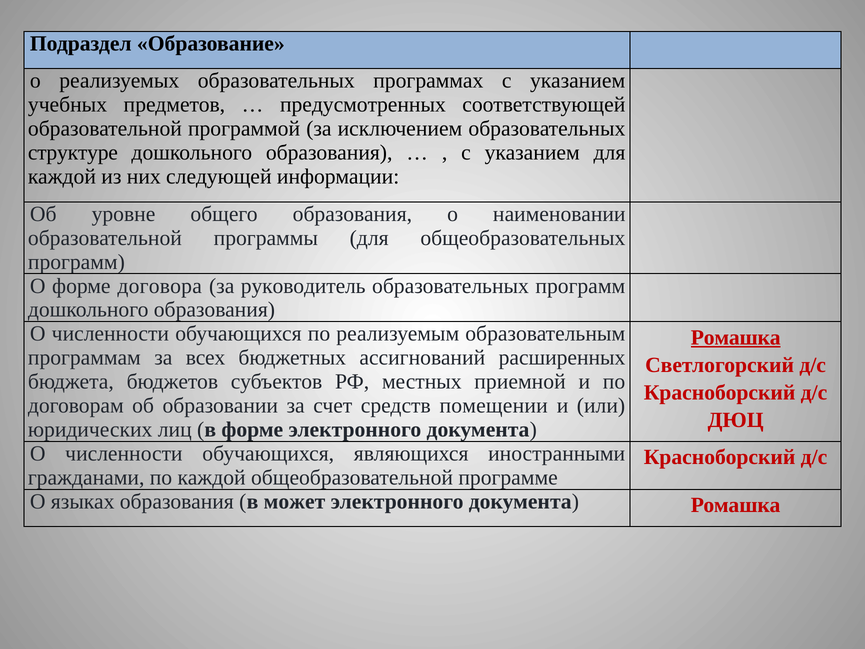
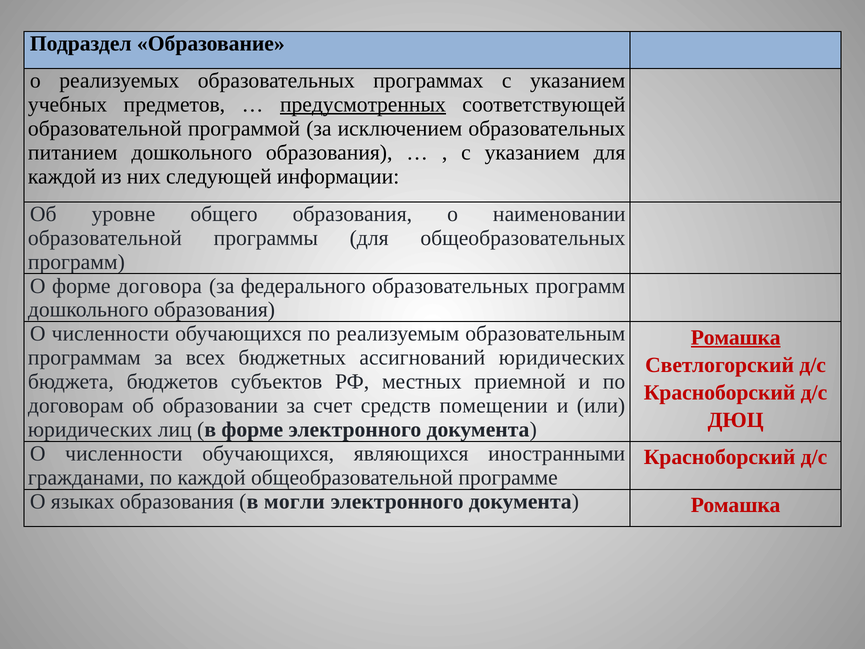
предусмотренных underline: none -> present
структуре: структуре -> питанием
руководитель: руководитель -> федерального
ассигнований расширенных: расширенных -> юридических
может: может -> могли
